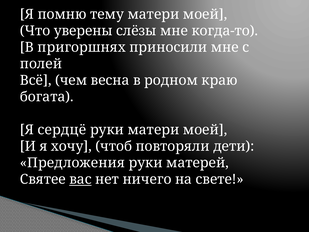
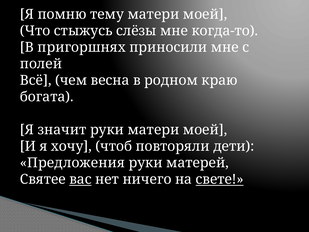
уверены: уверены -> стыжусь
сердцё: сердцё -> значит
свете underline: none -> present
